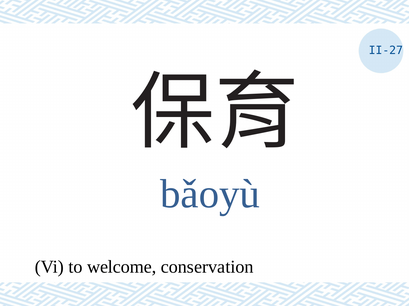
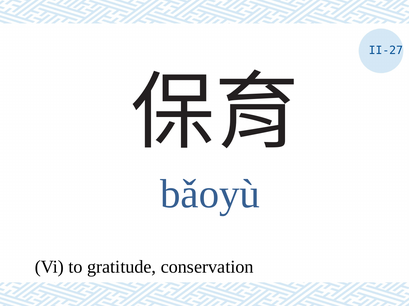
welcome: welcome -> gratitude
